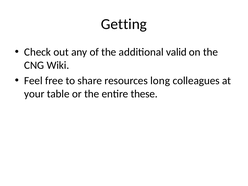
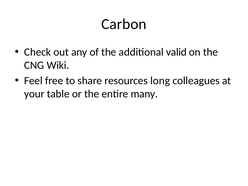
Getting: Getting -> Carbon
these: these -> many
